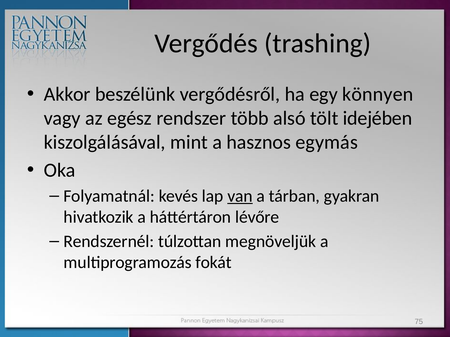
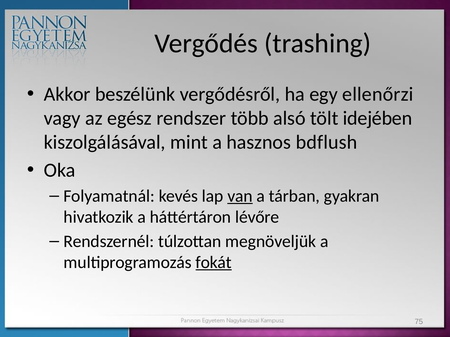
könnyen: könnyen -> ellenőrzi
egymás: egymás -> bdflush
fokát underline: none -> present
